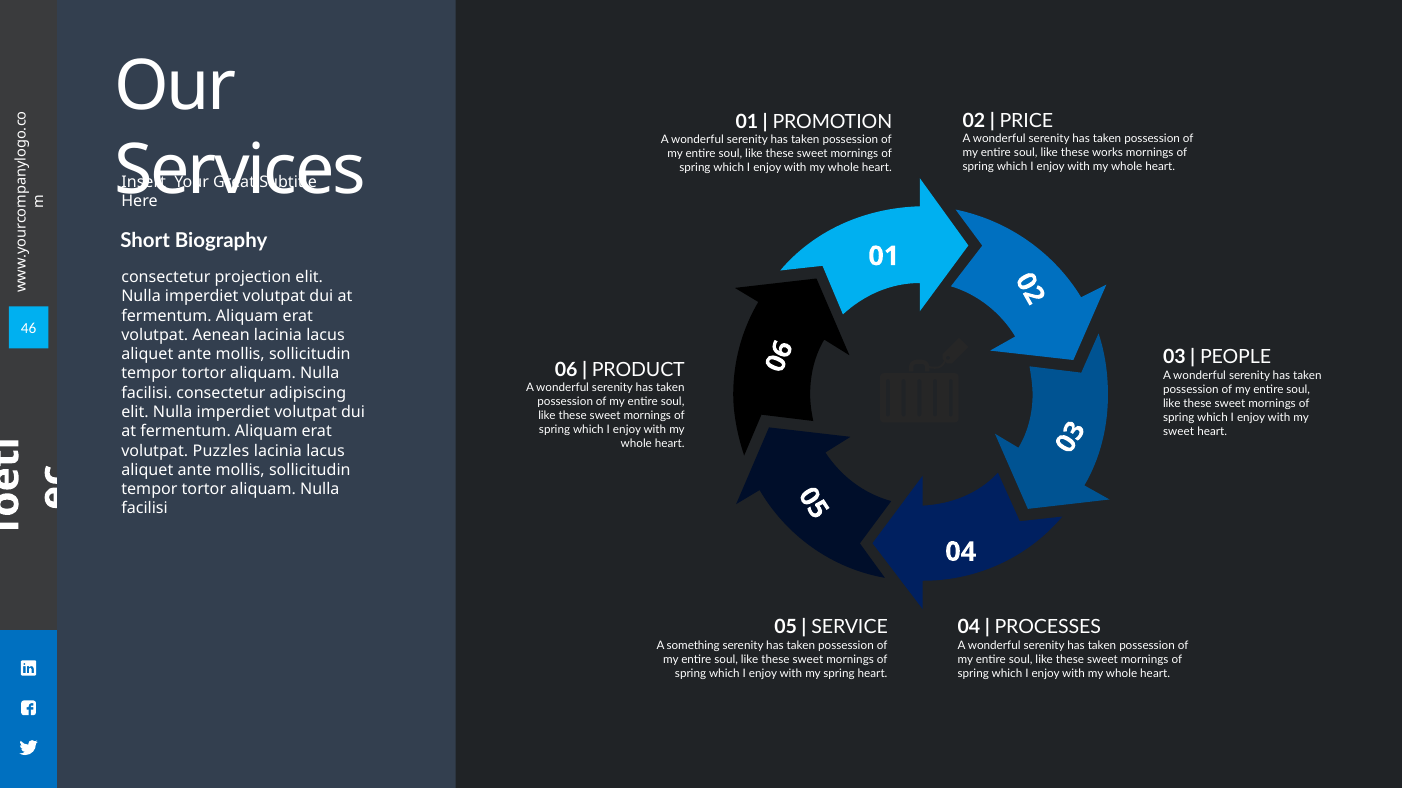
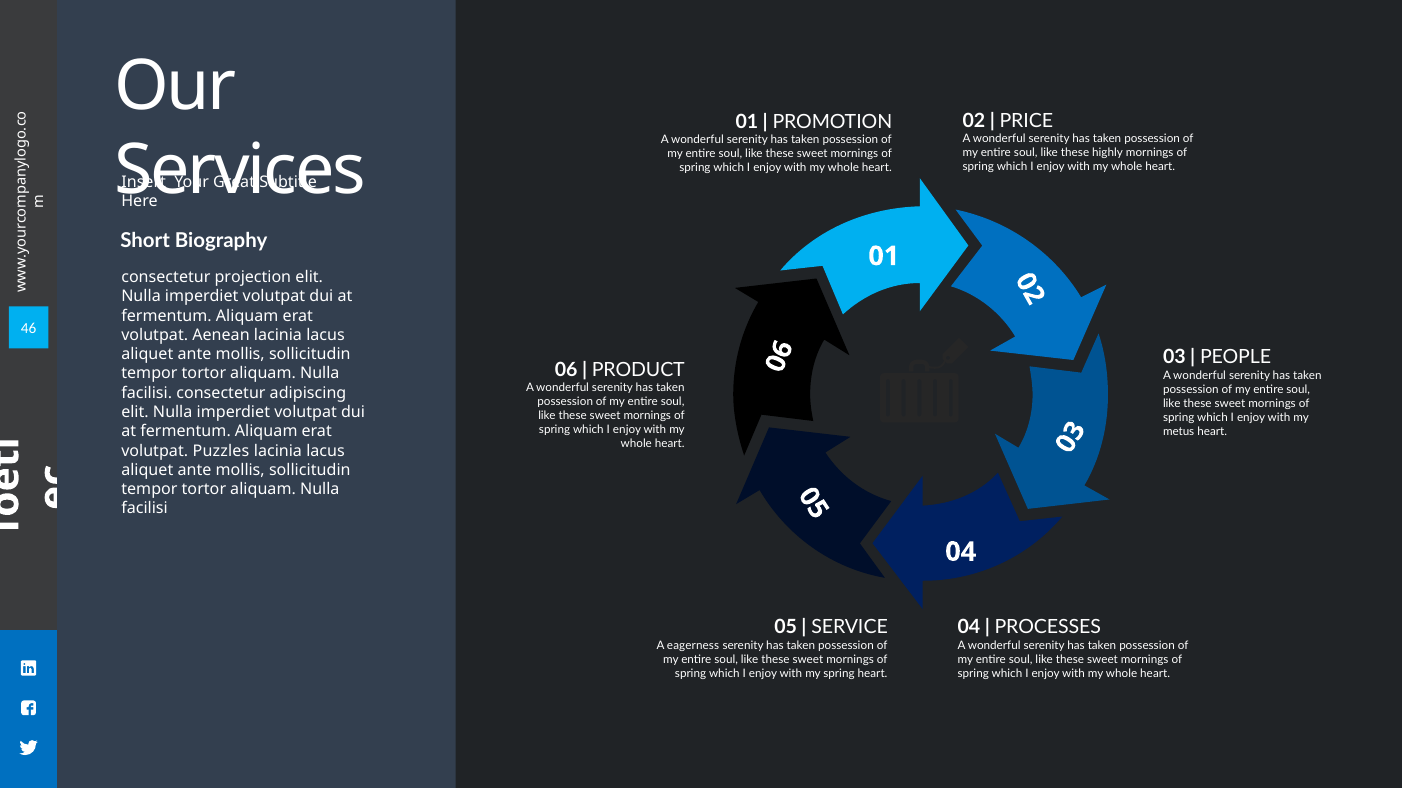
works: works -> highly
sweet at (1179, 432): sweet -> metus
something: something -> eagerness
